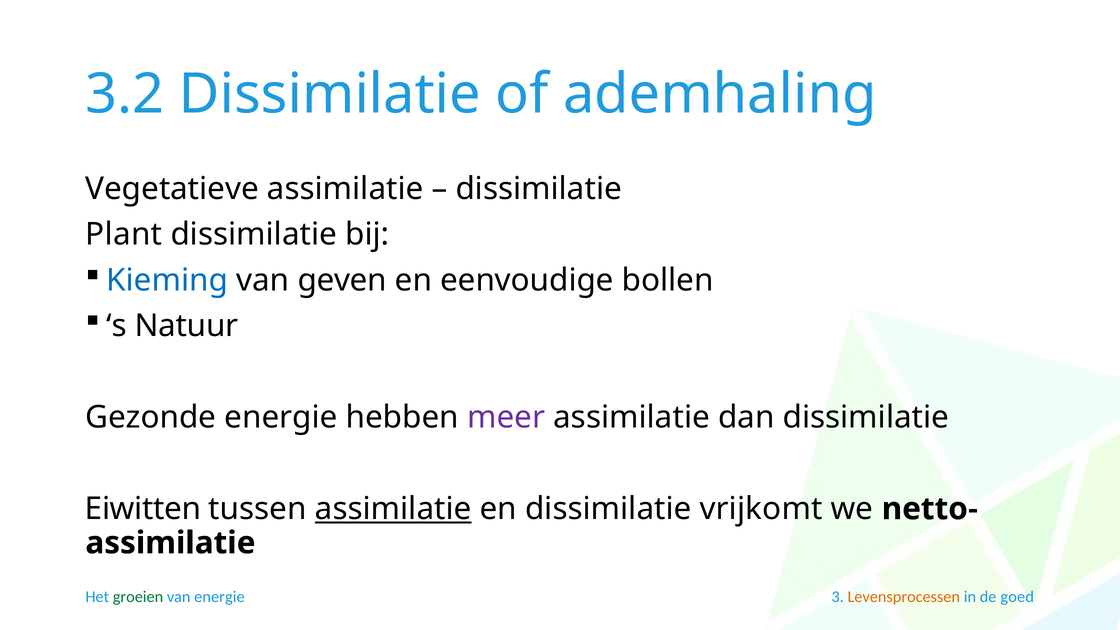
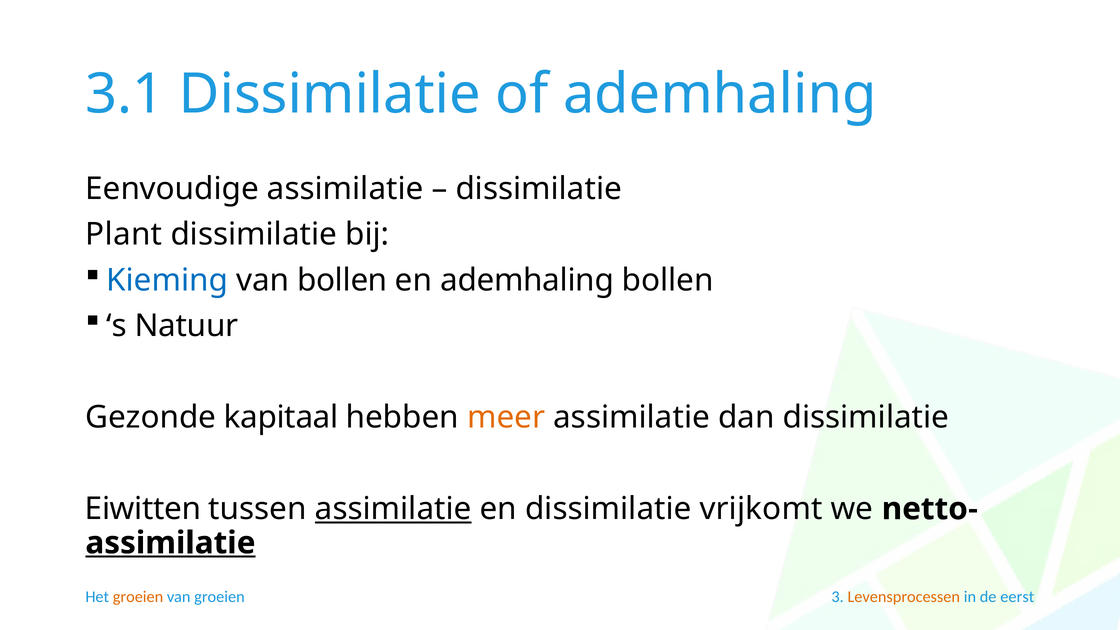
3.2: 3.2 -> 3.1
Vegetatieve: Vegetatieve -> Eenvoudige
van geven: geven -> bollen
en eenvoudige: eenvoudige -> ademhaling
Gezonde energie: energie -> kapitaal
meer colour: purple -> orange
assimilatie at (170, 543) underline: none -> present
groeien at (138, 597) colour: green -> orange
van energie: energie -> groeien
goed: goed -> eerst
